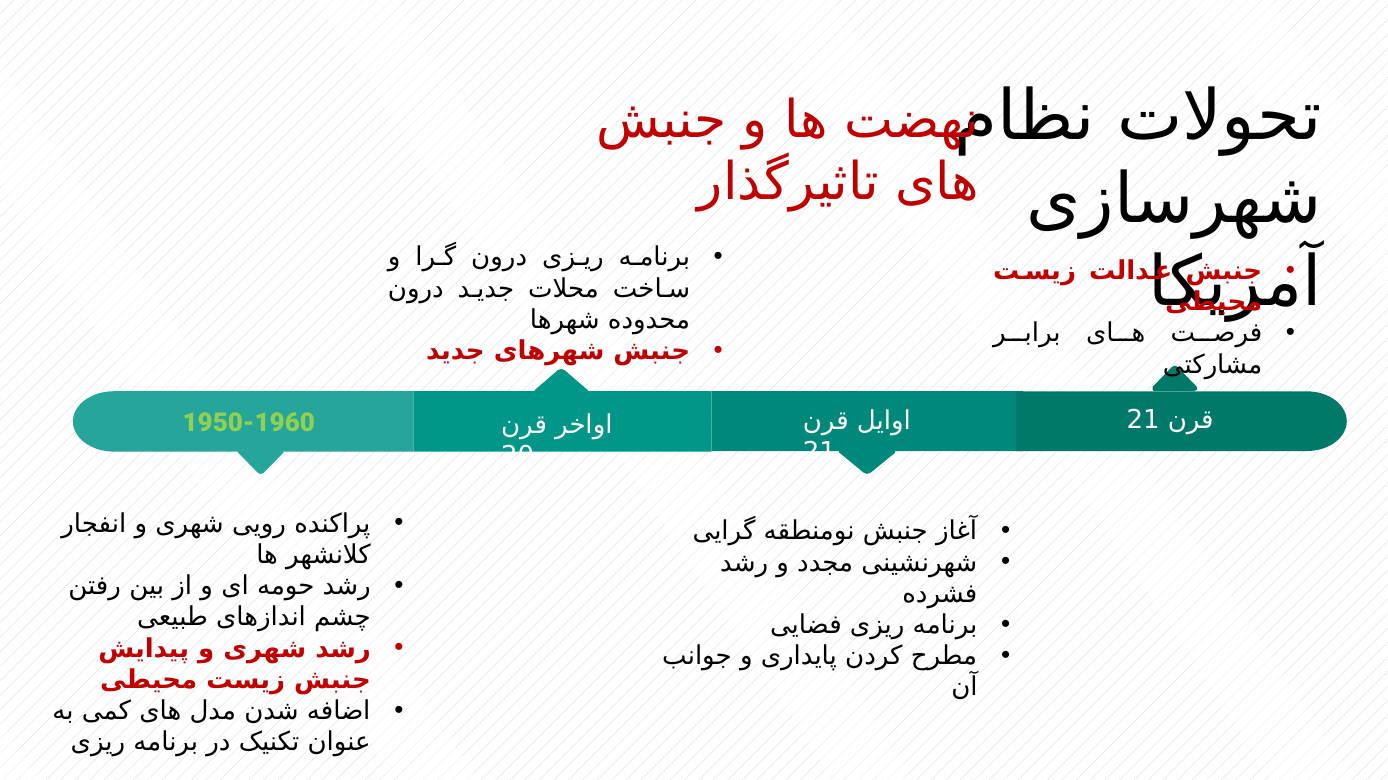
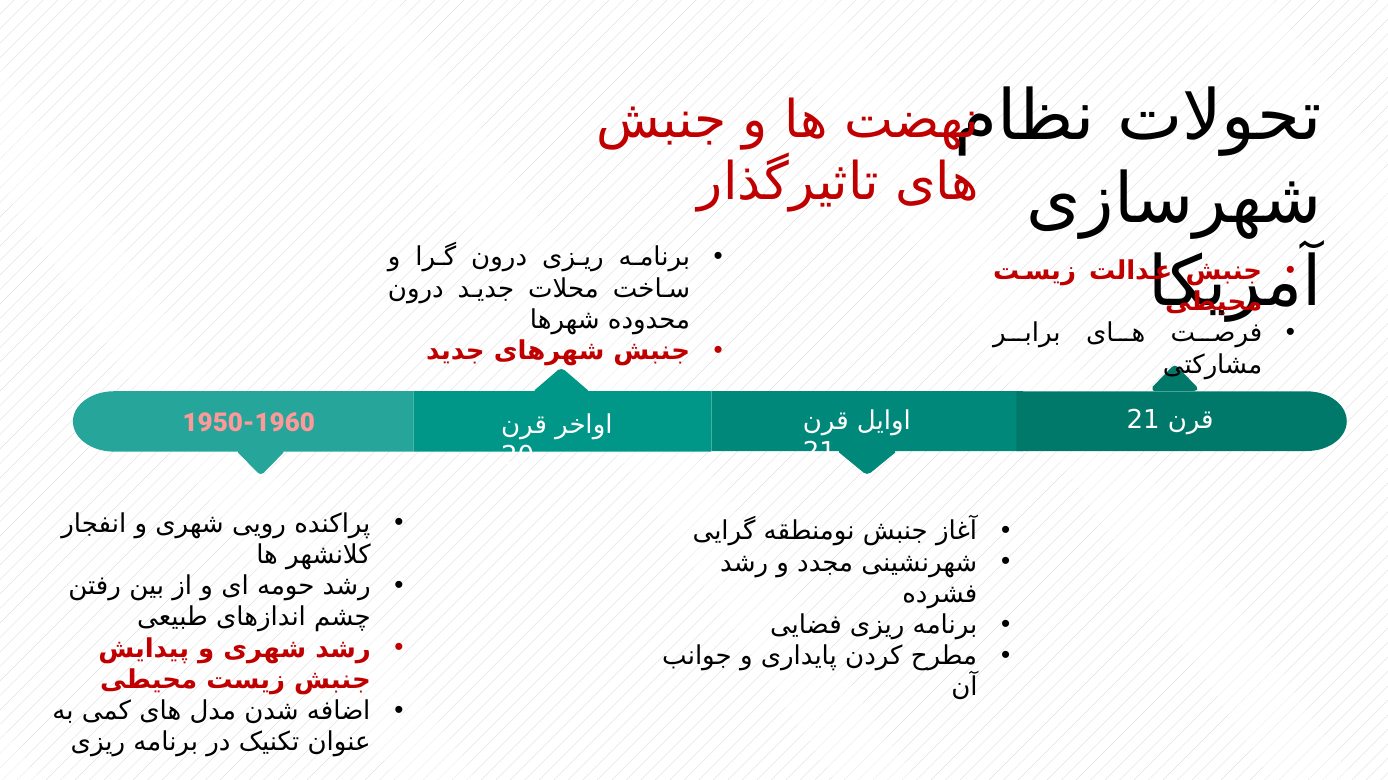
1950-1960 colour: light green -> pink
